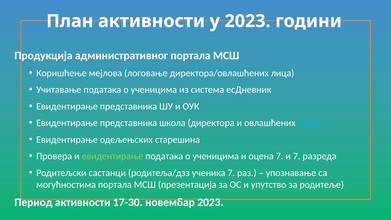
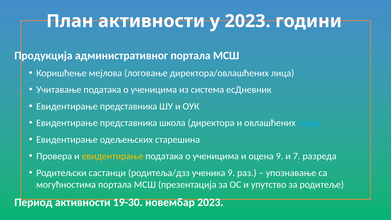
евидентирање at (112, 156) colour: light green -> yellow
оцена 7: 7 -> 9
ученика 7: 7 -> 9
17-30: 17-30 -> 19-30
